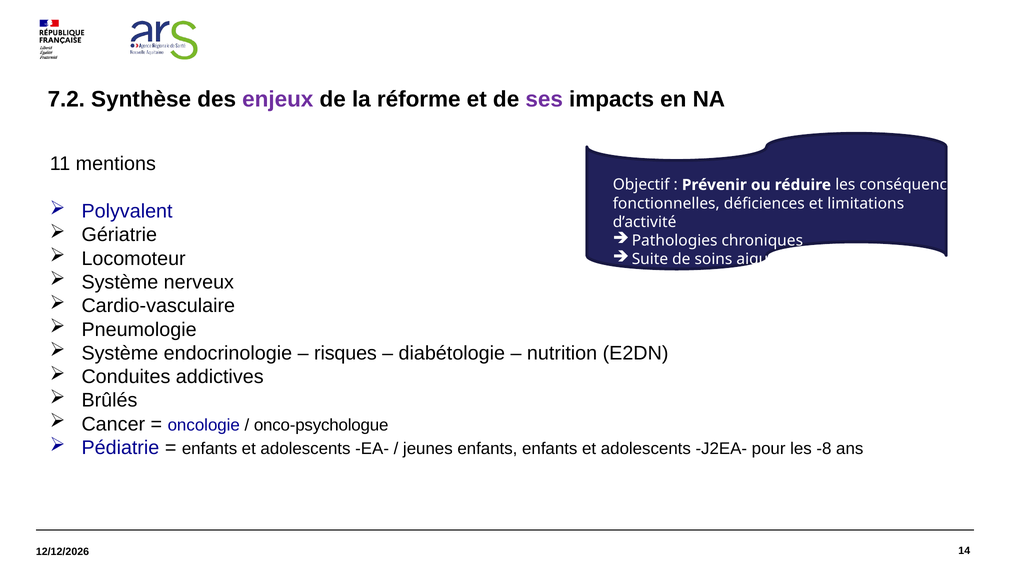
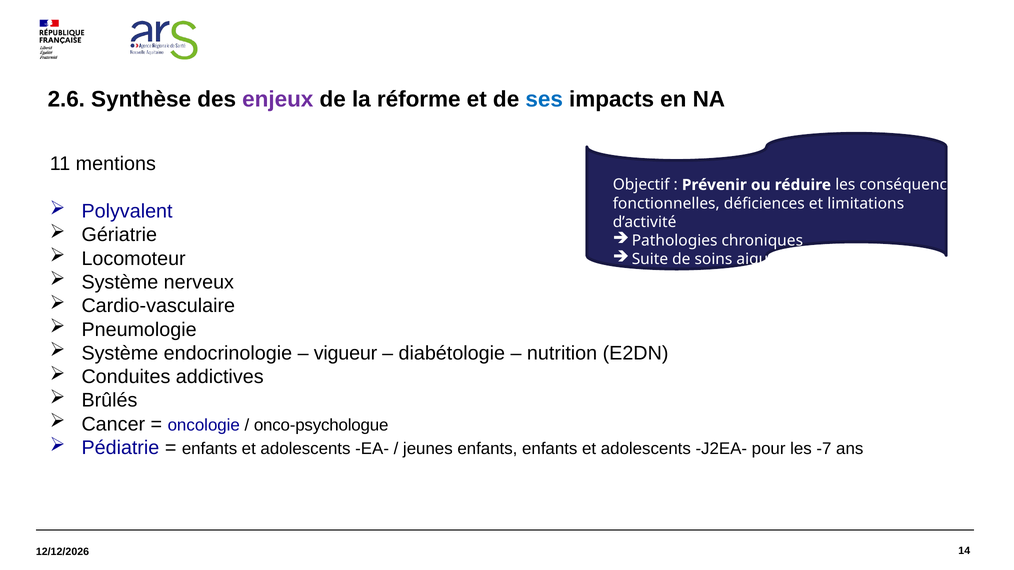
7.2: 7.2 -> 2.6
ses colour: purple -> blue
risques: risques -> vigueur
-8: -8 -> -7
